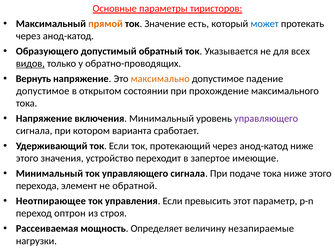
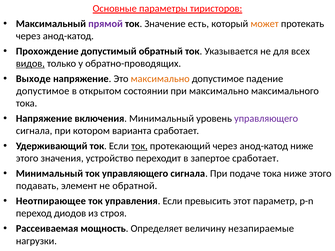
прямой colour: orange -> purple
может colour: blue -> orange
Образующего: Образующего -> Прохождение
Вернуть: Вернуть -> Выходе
при прохождение: прохождение -> максимально
ток at (139, 146) underline: none -> present
запертое имеющие: имеющие -> сработает
перехода: перехода -> подавать
оптрон: оптрон -> диодов
